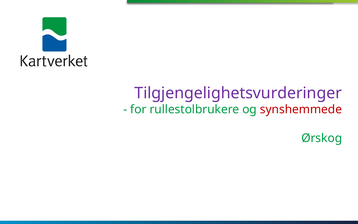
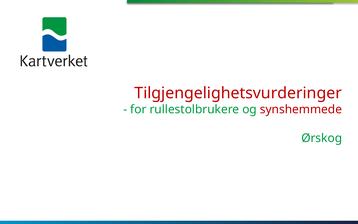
Tilgjengelighetsvurderinger colour: purple -> red
